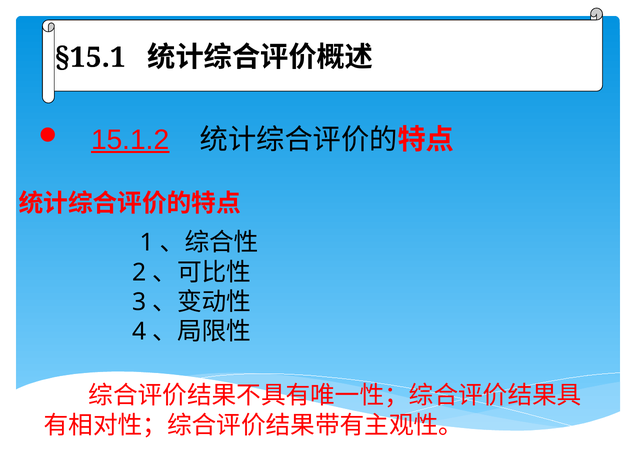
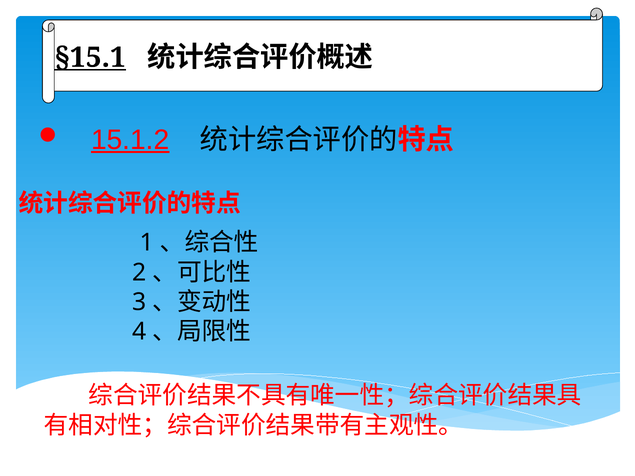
§15.1 underline: none -> present
